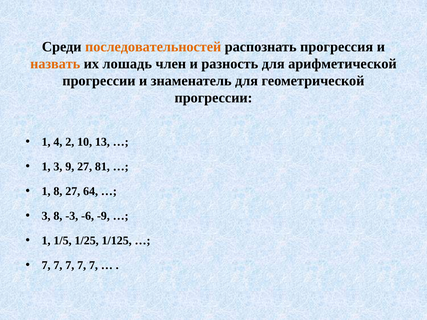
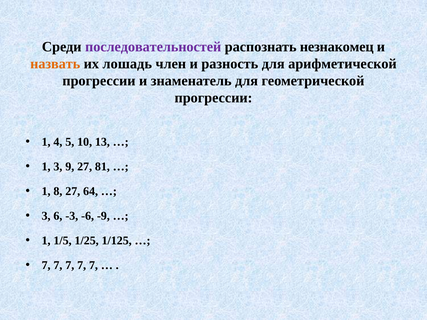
последовательностей colour: orange -> purple
прогрессия: прогрессия -> незнакомец
2: 2 -> 5
3 8: 8 -> 6
